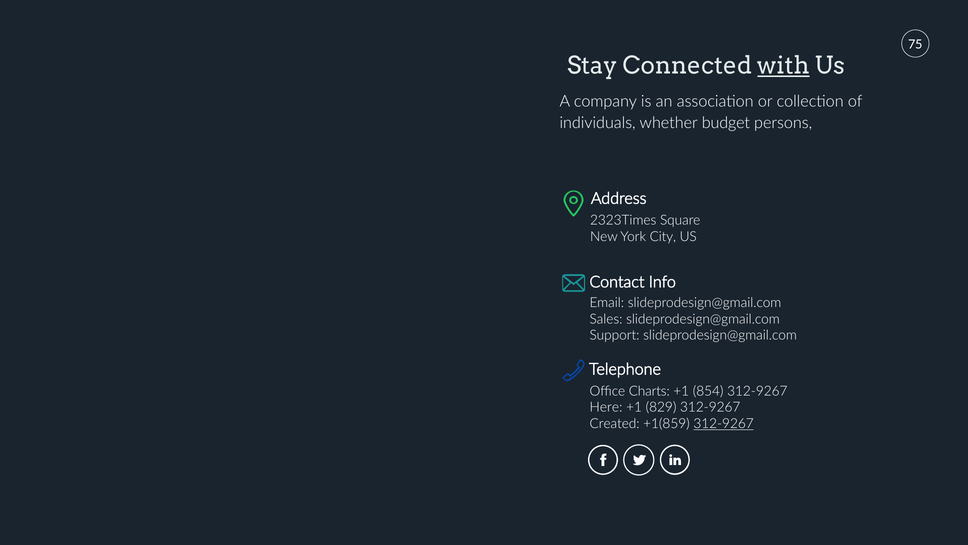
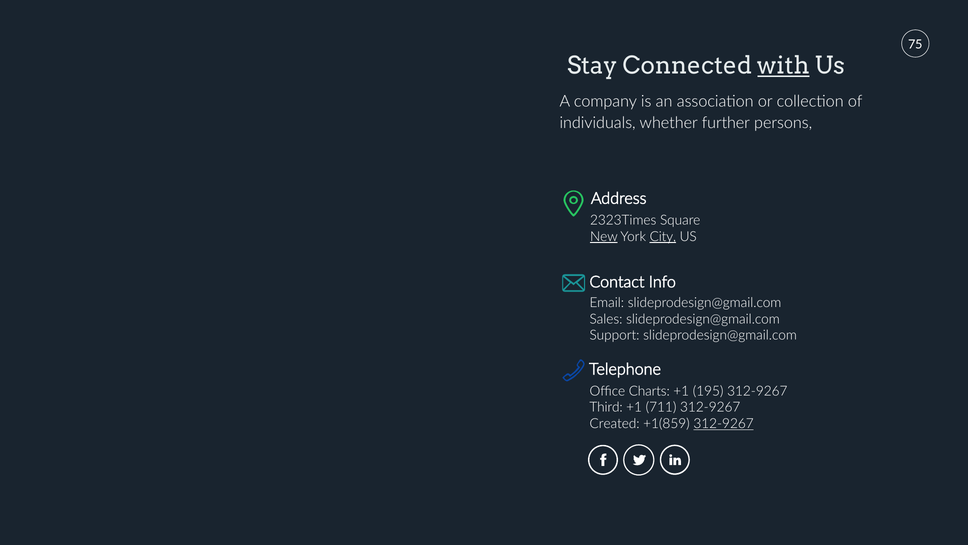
budget: budget -> further
New underline: none -> present
City underline: none -> present
854: 854 -> 195
Here: Here -> Third
829: 829 -> 711
